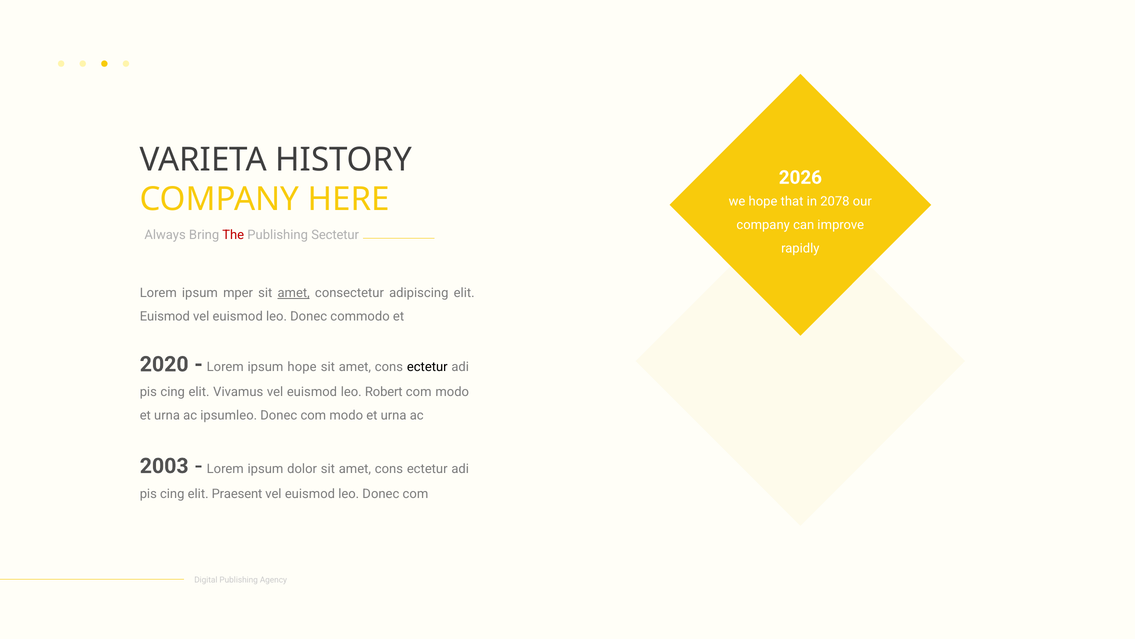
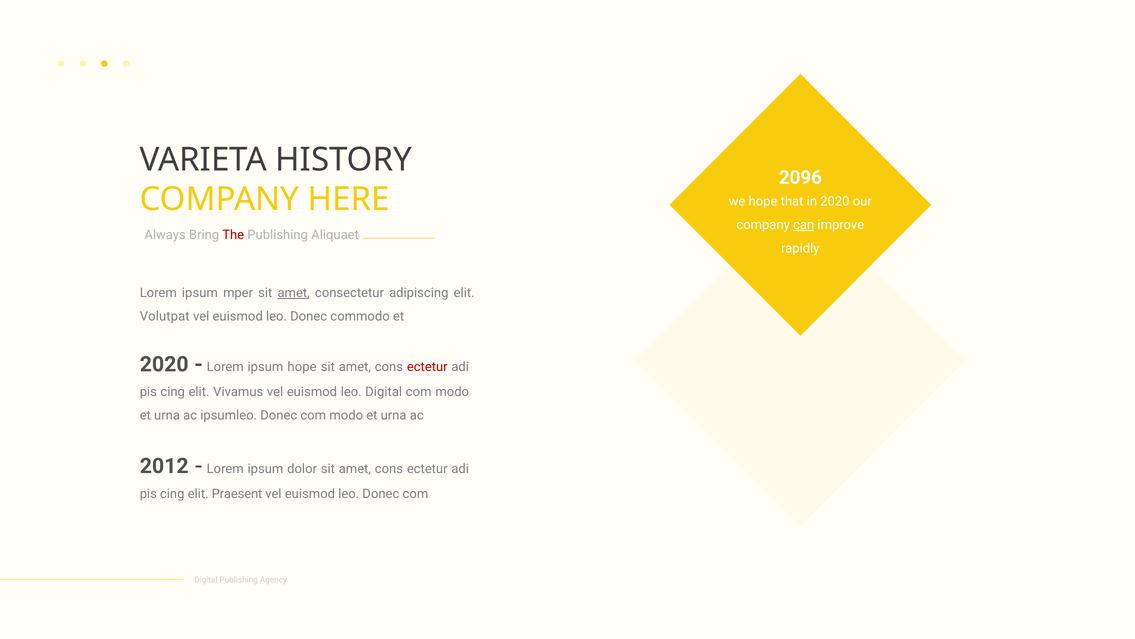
2026: 2026 -> 2096
in 2078: 2078 -> 2020
can underline: none -> present
Sectetur: Sectetur -> Aliquaet
Euismod at (165, 316): Euismod -> Volutpat
ectetur at (427, 367) colour: black -> red
leo Robert: Robert -> Digital
2003: 2003 -> 2012
